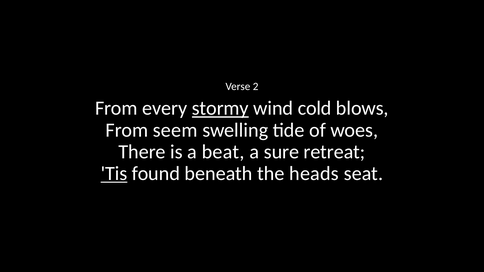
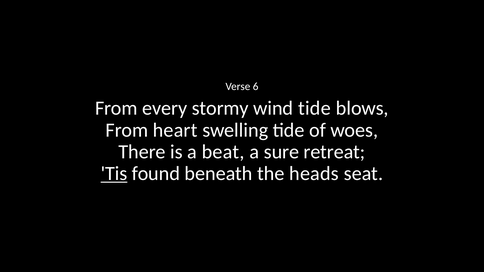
2: 2 -> 6
stormy underline: present -> none
wind cold: cold -> tide
seem: seem -> heart
